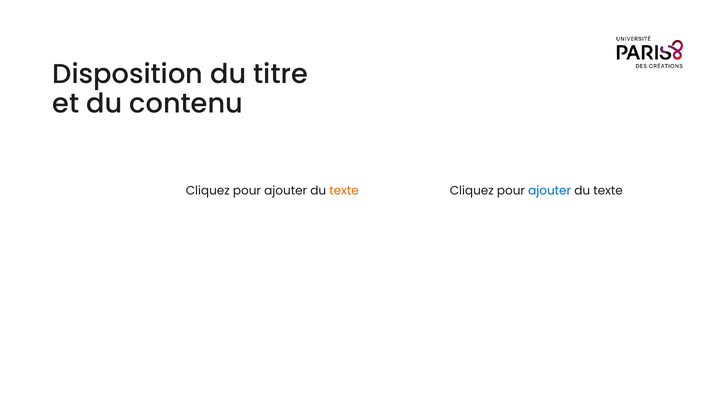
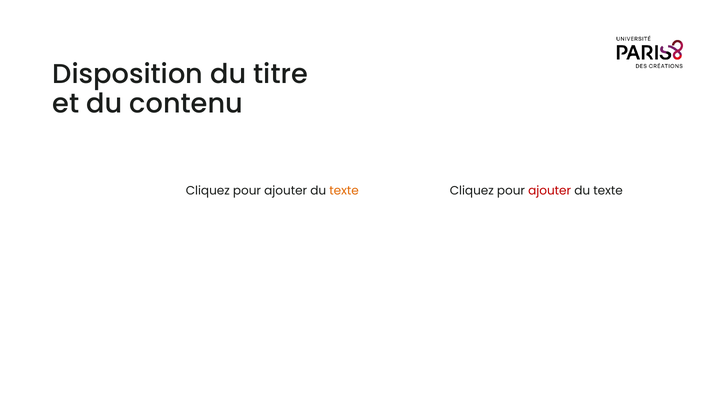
ajouter at (550, 190) colour: blue -> red
